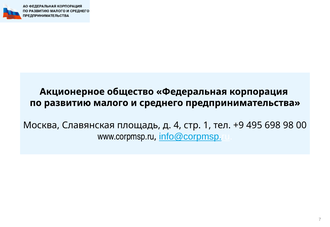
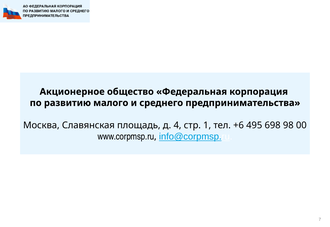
+9: +9 -> +6
